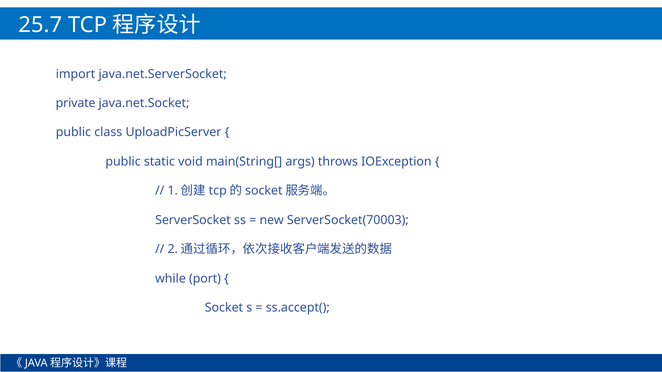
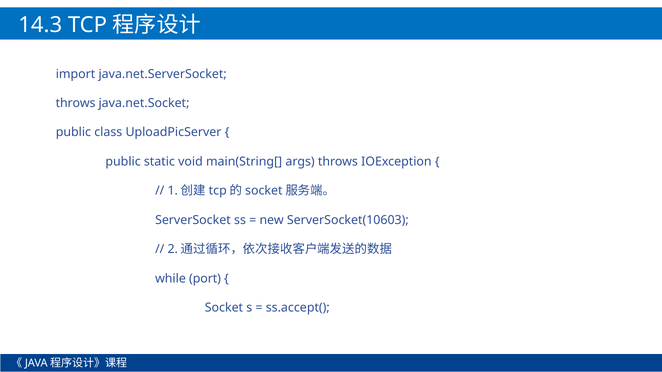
25.7: 25.7 -> 14.3
private at (76, 103): private -> throws
ServerSocket(70003: ServerSocket(70003 -> ServerSocket(10603
